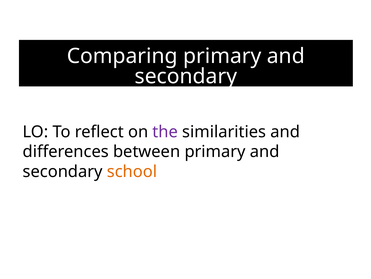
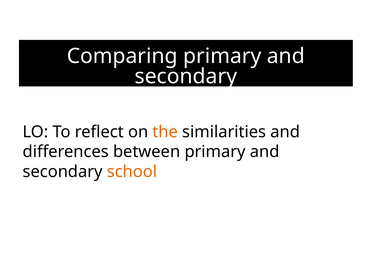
the colour: purple -> orange
